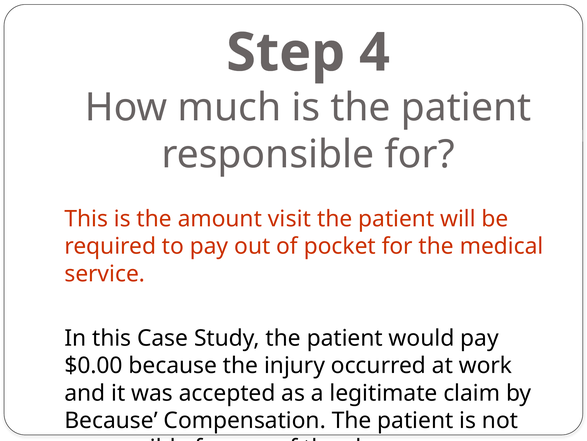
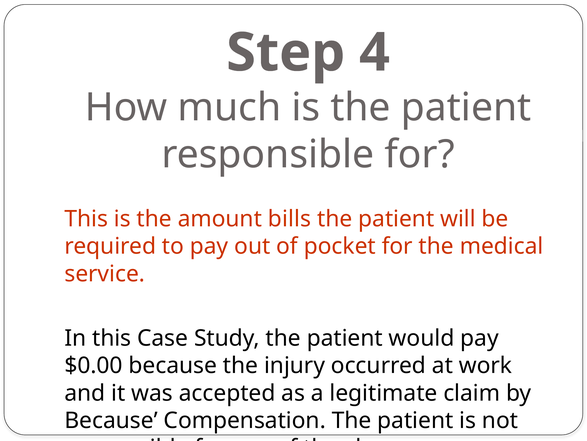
visit: visit -> bills
